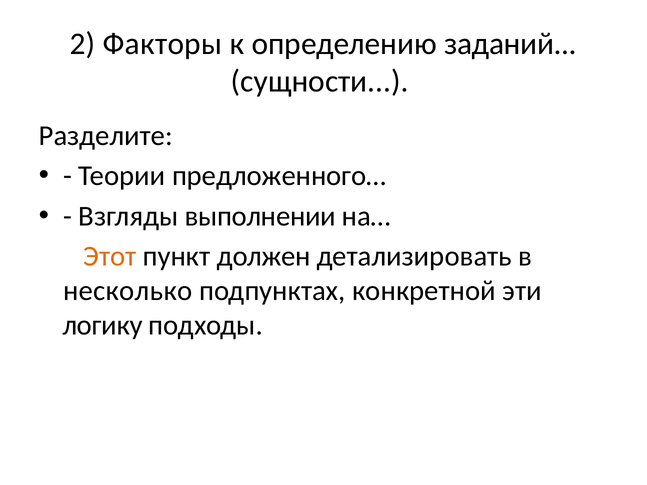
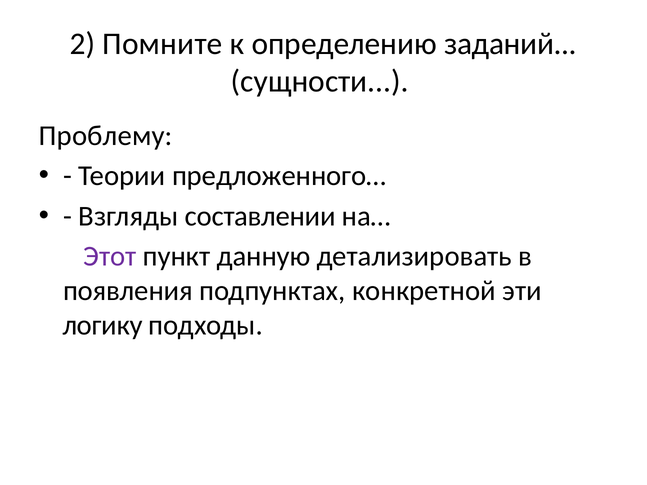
Факторы: Факторы -> Помните
Разделите: Разделите -> Проблему
выполнении: выполнении -> составлении
Этот colour: orange -> purple
должен: должен -> данную
несколько: несколько -> появления
